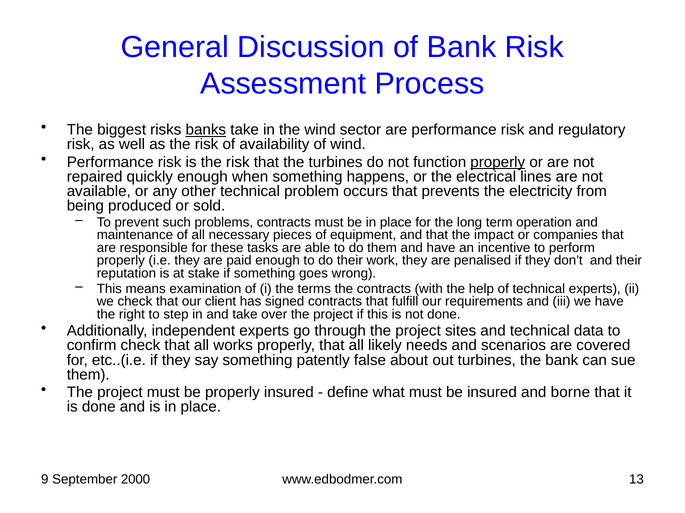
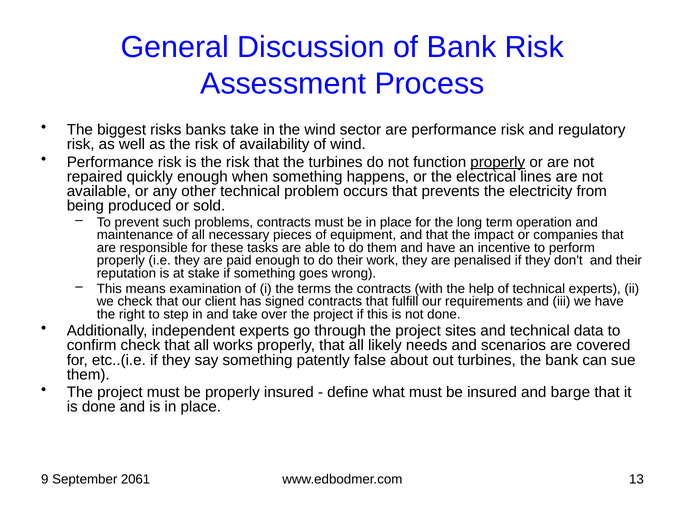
banks underline: present -> none
borne: borne -> barge
2000: 2000 -> 2061
